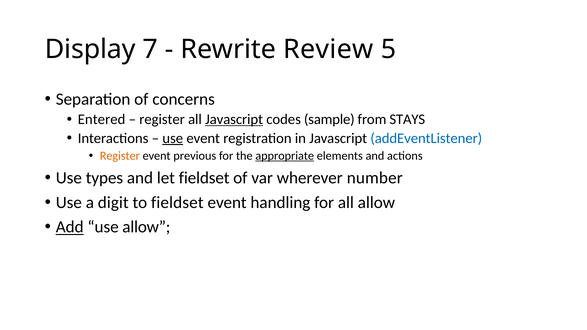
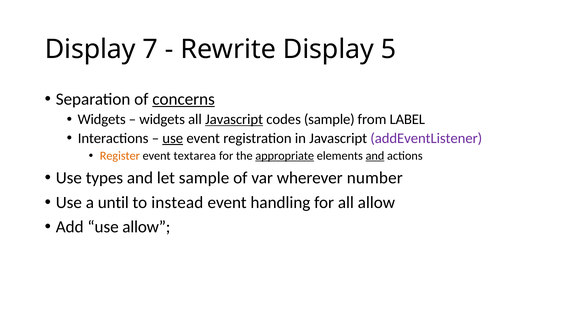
Rewrite Review: Review -> Display
concerns underline: none -> present
Entered at (102, 119): Entered -> Widgets
register at (162, 119): register -> widgets
STAYS: STAYS -> LABEL
addEventListener colour: blue -> purple
previous: previous -> textarea
and at (375, 156) underline: none -> present
let fieldset: fieldset -> sample
digit: digit -> until
to fieldset: fieldset -> instead
Add underline: present -> none
